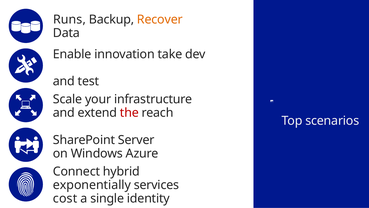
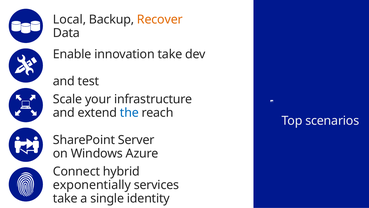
Runs: Runs -> Local
the colour: red -> blue
cost at (65, 198): cost -> take
